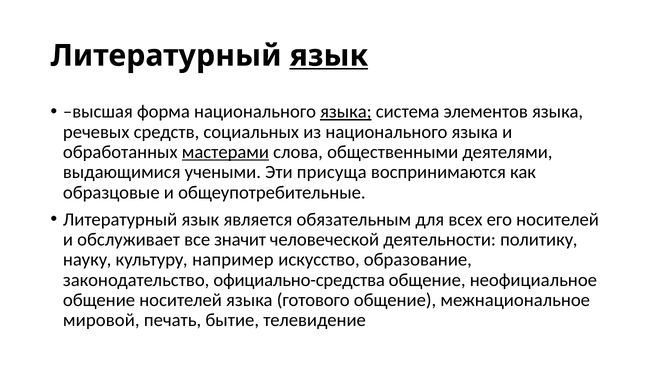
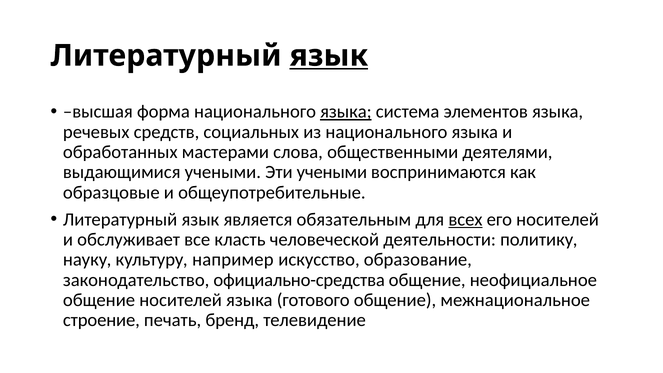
мастерами underline: present -> none
Эти присуща: присуща -> учеными
всех underline: none -> present
значит: значит -> класть
мировой: мировой -> строение
бытие: бытие -> бренд
